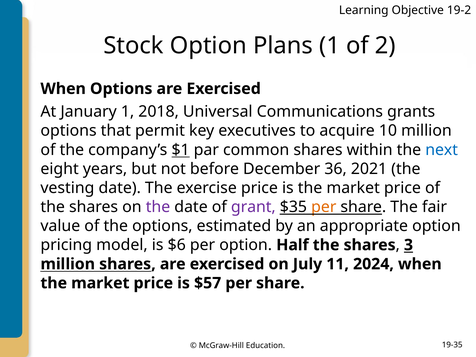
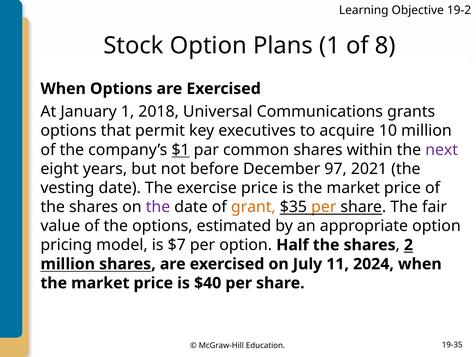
2: 2 -> 8
next colour: blue -> purple
36: 36 -> 97
grant colour: purple -> orange
$6: $6 -> $7
3: 3 -> 2
$57: $57 -> $40
